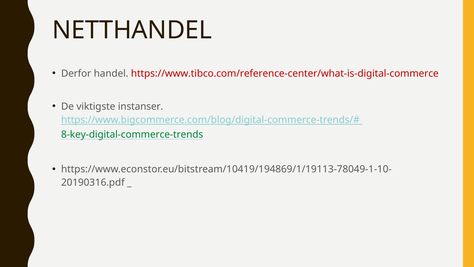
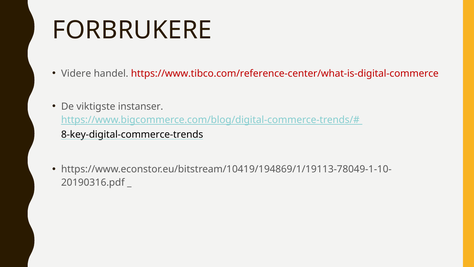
NETTHANDEL: NETTHANDEL -> FORBRUKERE
Derfor: Derfor -> Videre
8-key-digital-commerce-trends colour: green -> black
